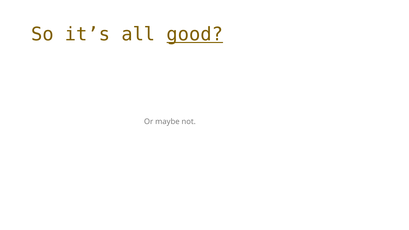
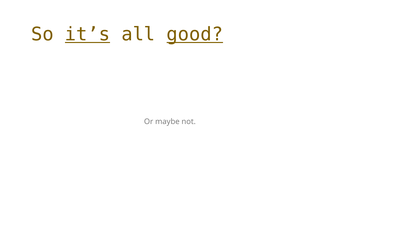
it’s underline: none -> present
